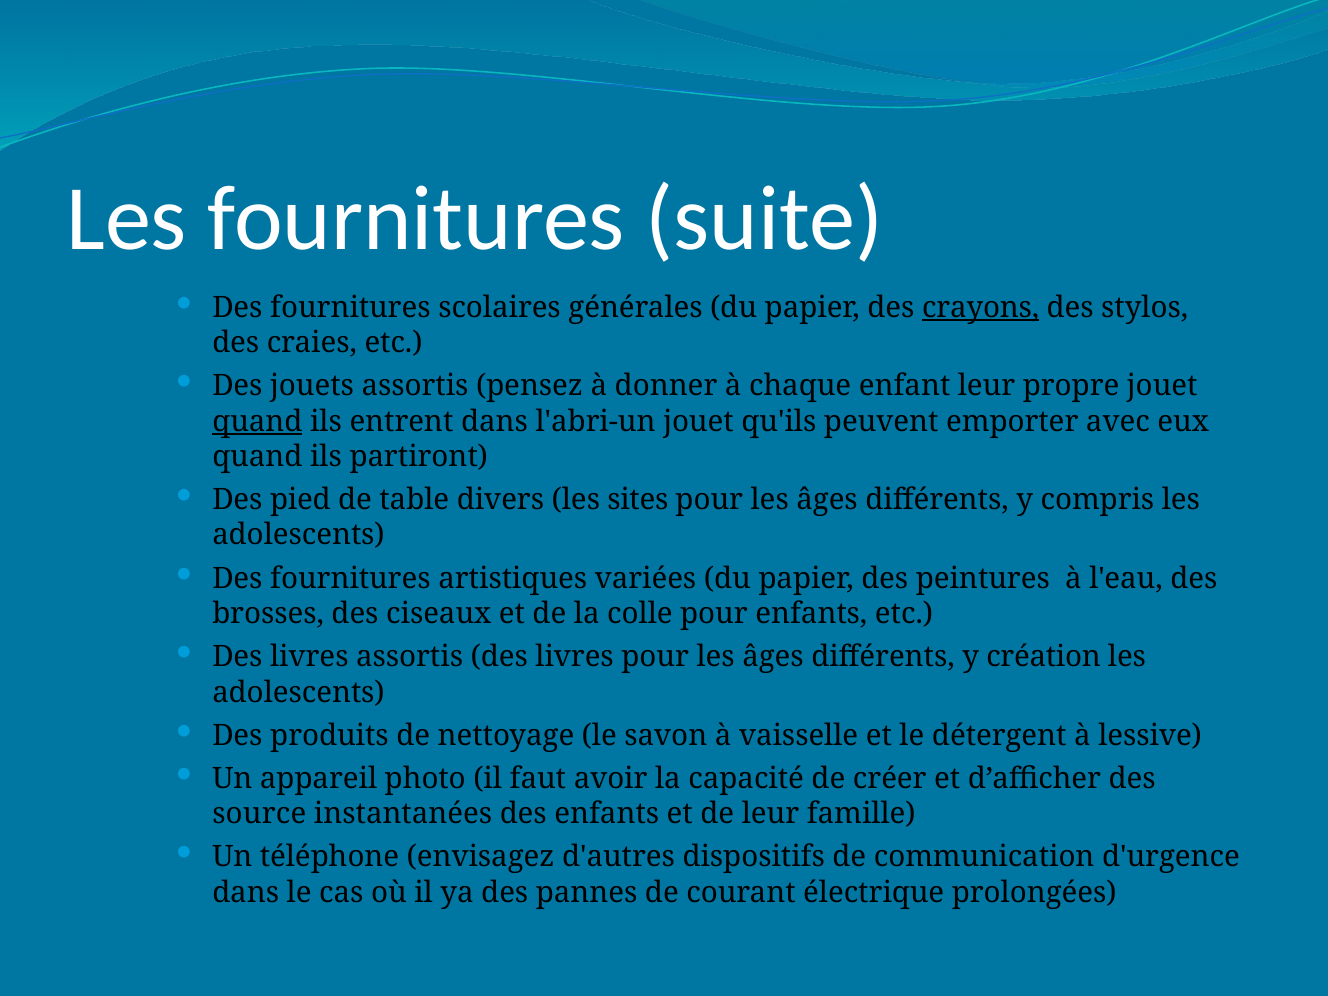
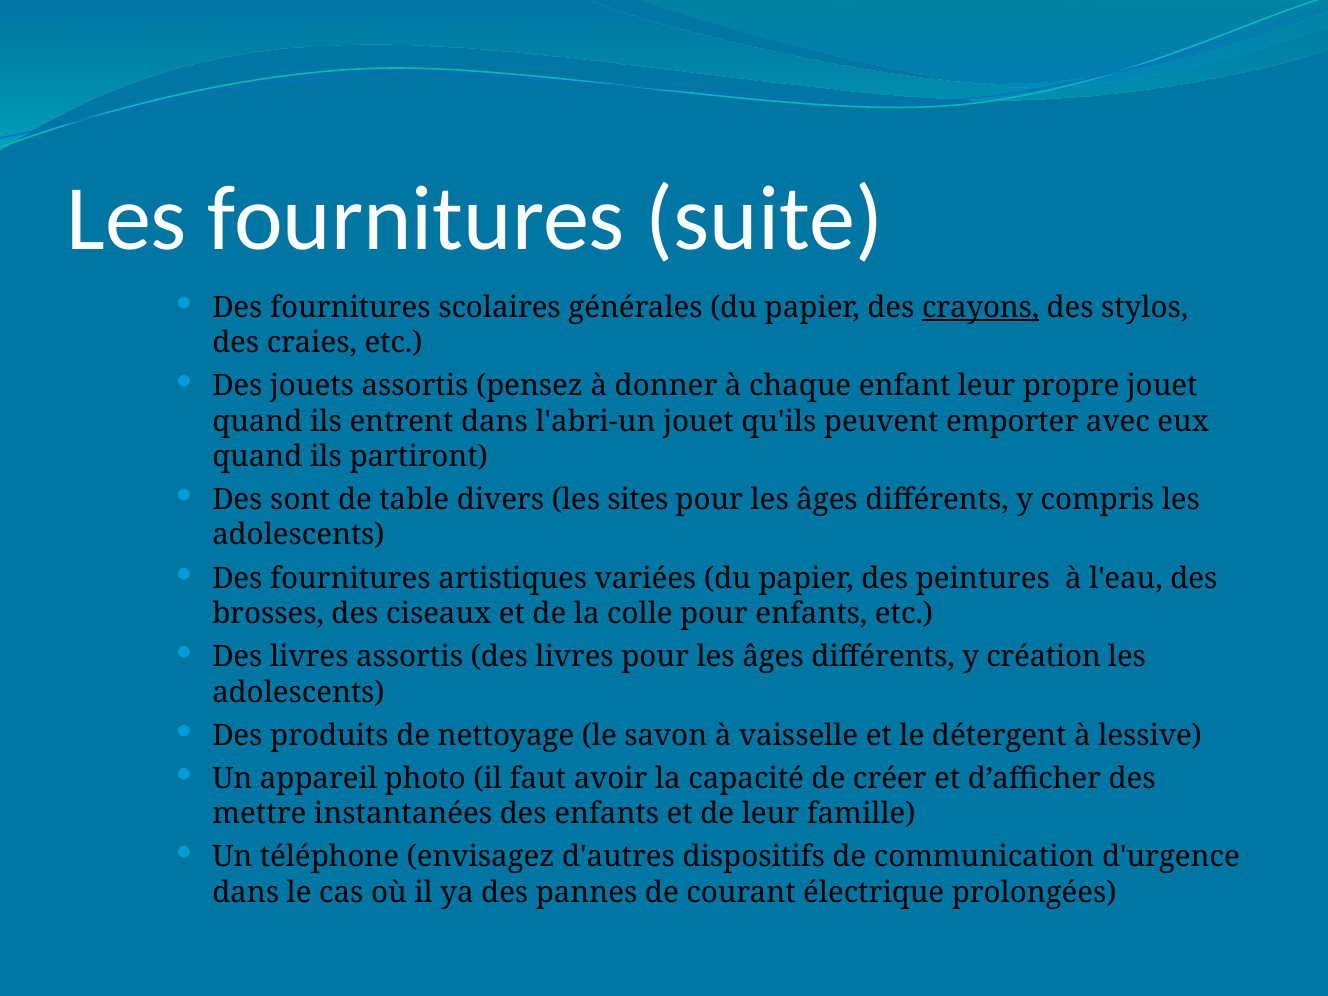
quand at (257, 421) underline: present -> none
pied: pied -> sont
source: source -> mettre
